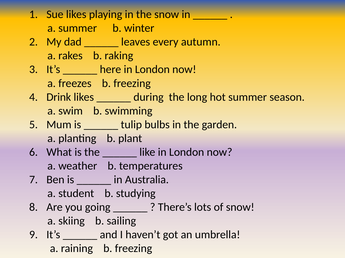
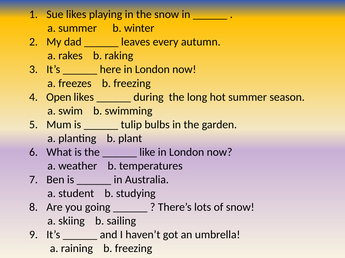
Drink: Drink -> Open
